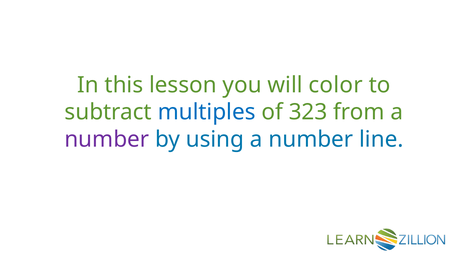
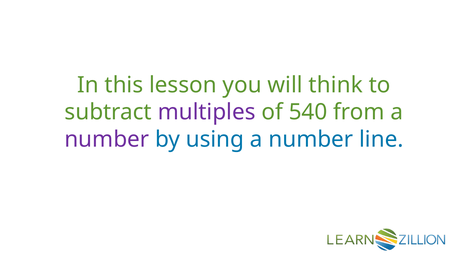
color: color -> think
multiples colour: blue -> purple
323: 323 -> 540
